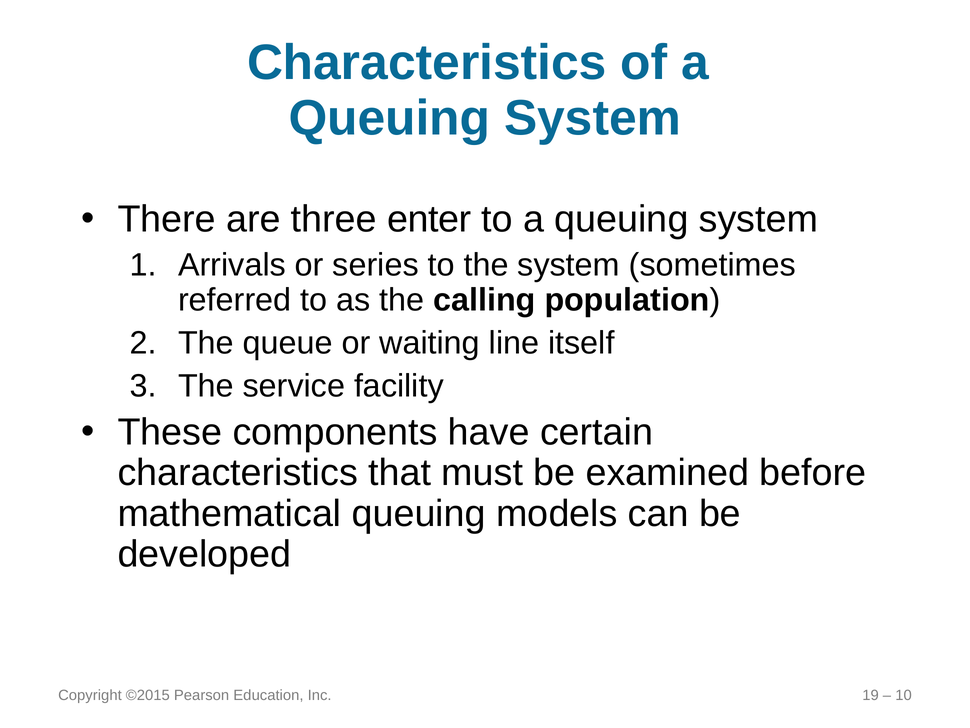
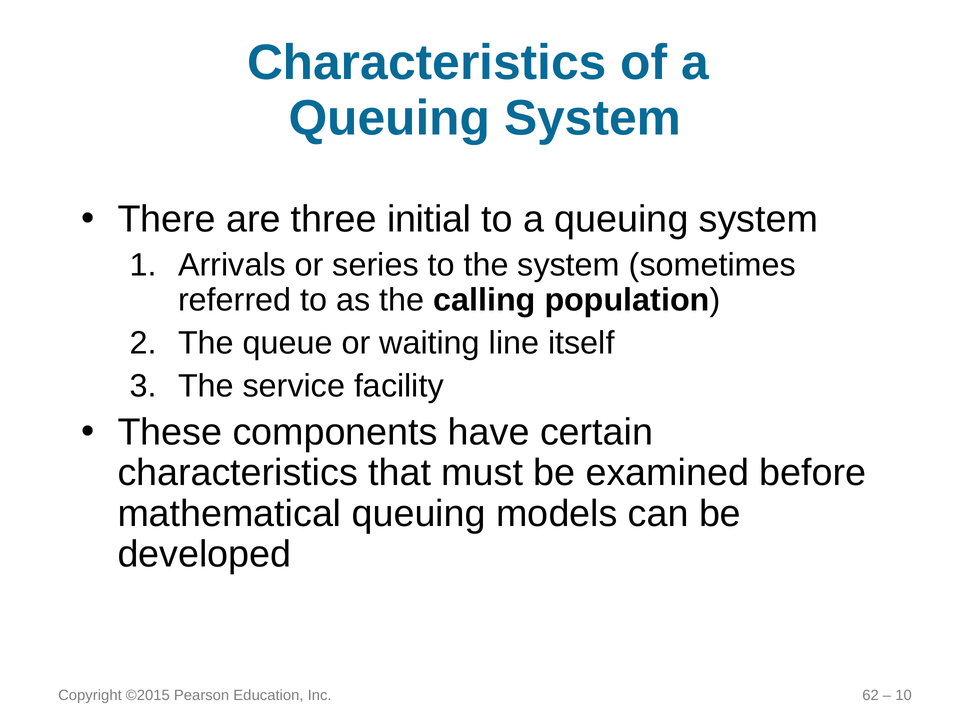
enter: enter -> initial
19: 19 -> 62
